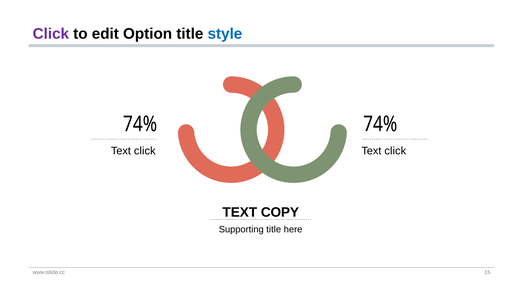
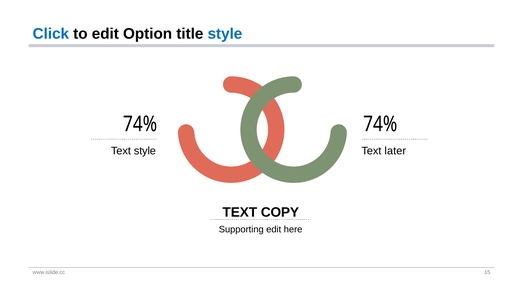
Click at (51, 34) colour: purple -> blue
click at (145, 151): click -> style
click at (395, 151): click -> later
Supporting title: title -> edit
